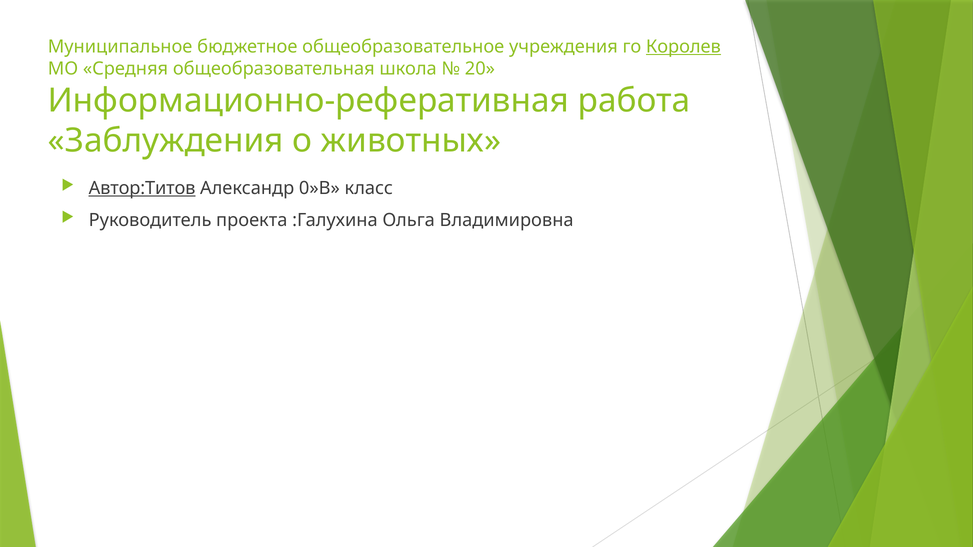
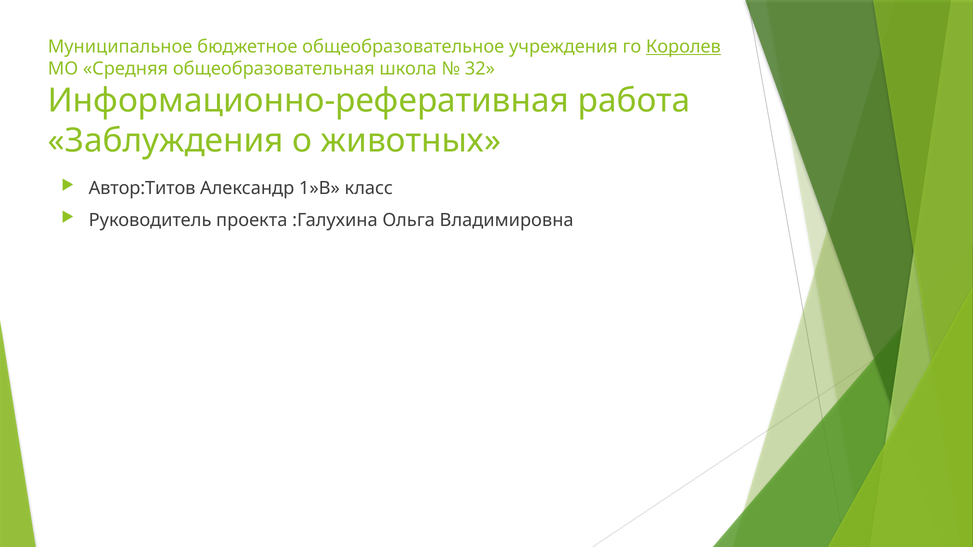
20: 20 -> 32
Автор:Титов underline: present -> none
0»В: 0»В -> 1»В
